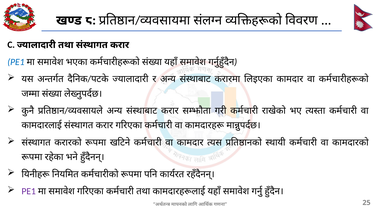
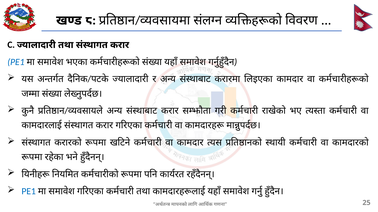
PE1 at (29, 192) colour: purple -> blue
